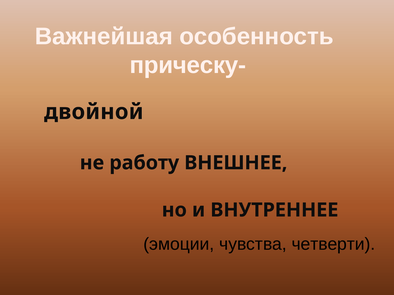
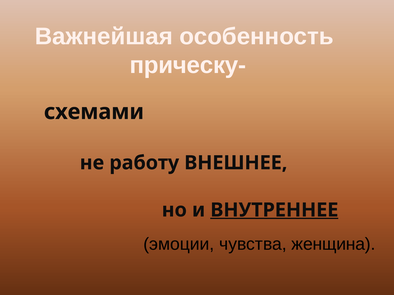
двойной: двойной -> схемами
ВНУТРЕННЕЕ underline: none -> present
четверти: четверти -> женщина
